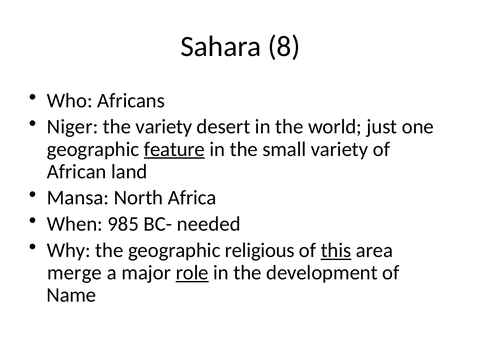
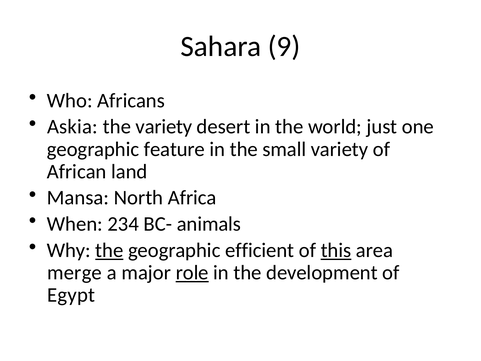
8: 8 -> 9
Niger: Niger -> Askia
feature underline: present -> none
985: 985 -> 234
needed: needed -> animals
the at (109, 250) underline: none -> present
religious: religious -> efficient
Name: Name -> Egypt
